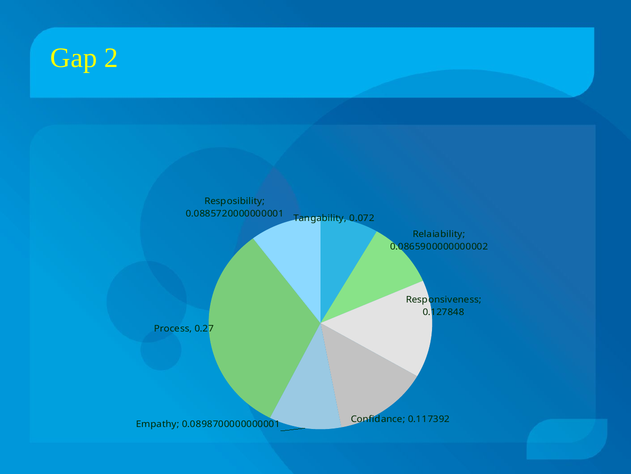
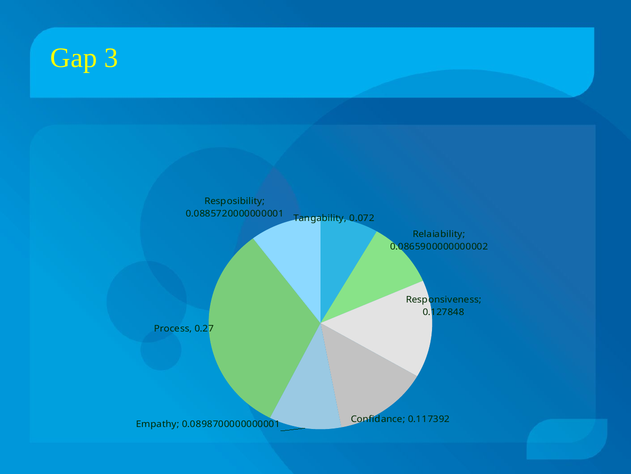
2: 2 -> 3
